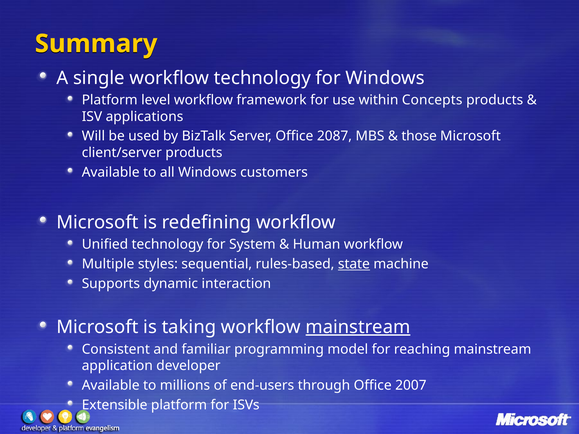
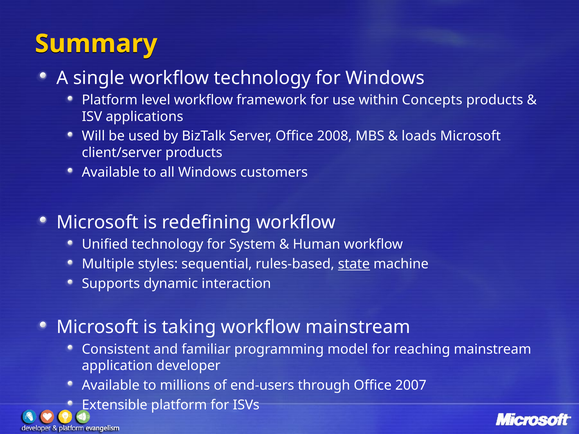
2087: 2087 -> 2008
those: those -> loads
mainstream at (358, 327) underline: present -> none
